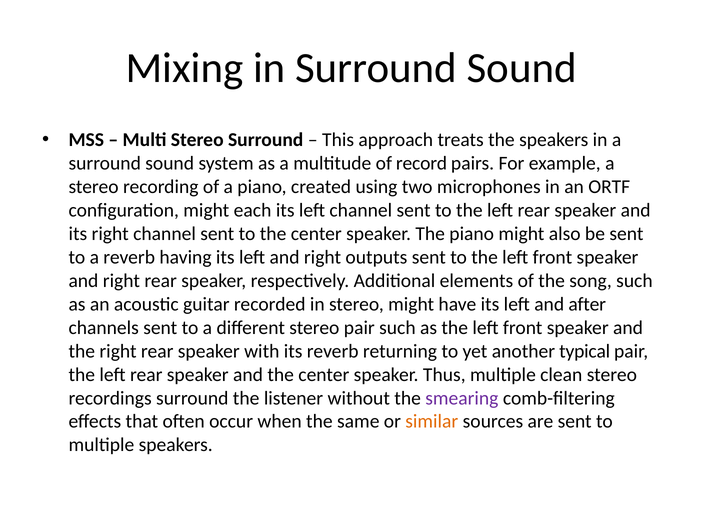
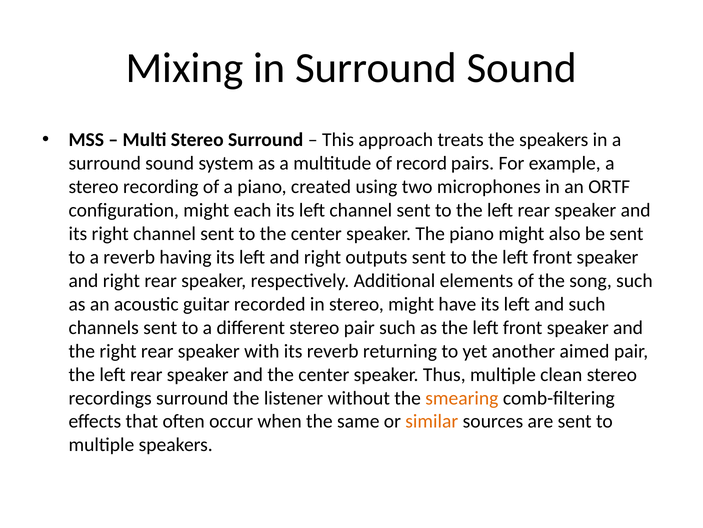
and after: after -> such
typical: typical -> aimed
smearing colour: purple -> orange
